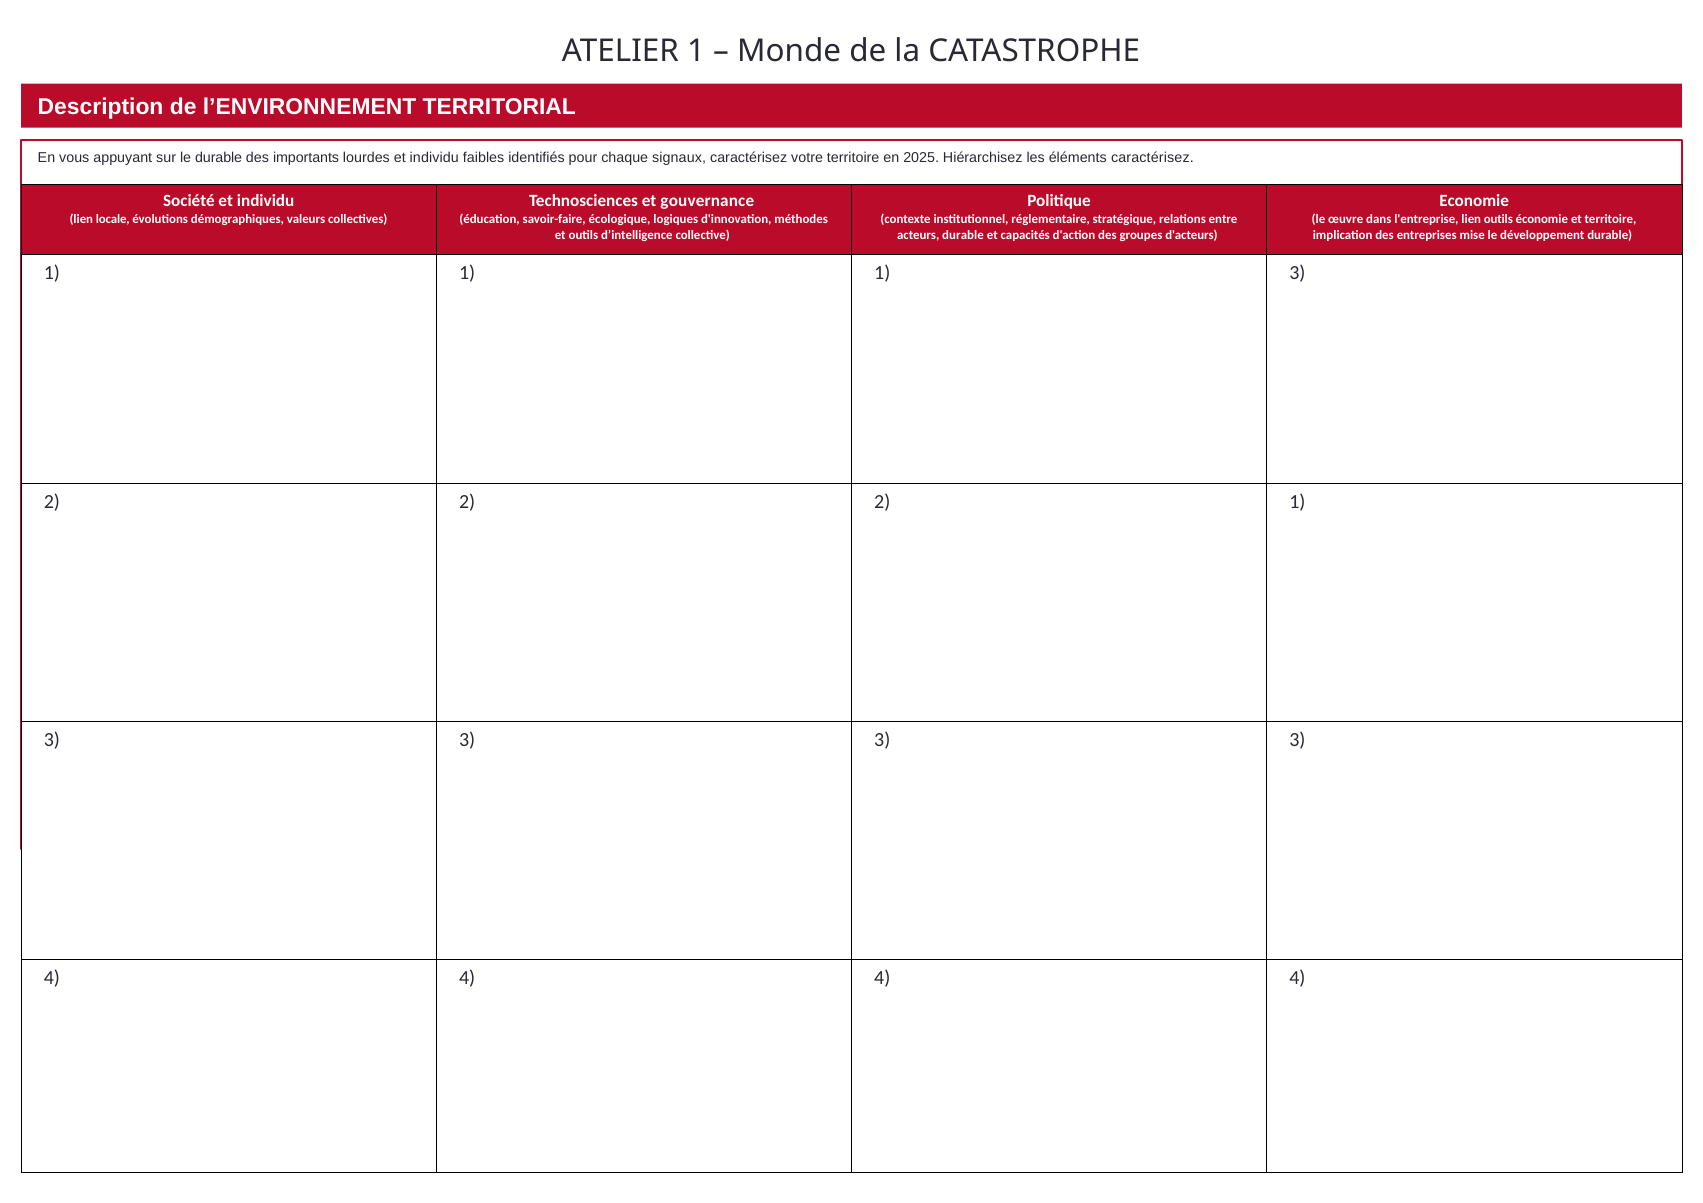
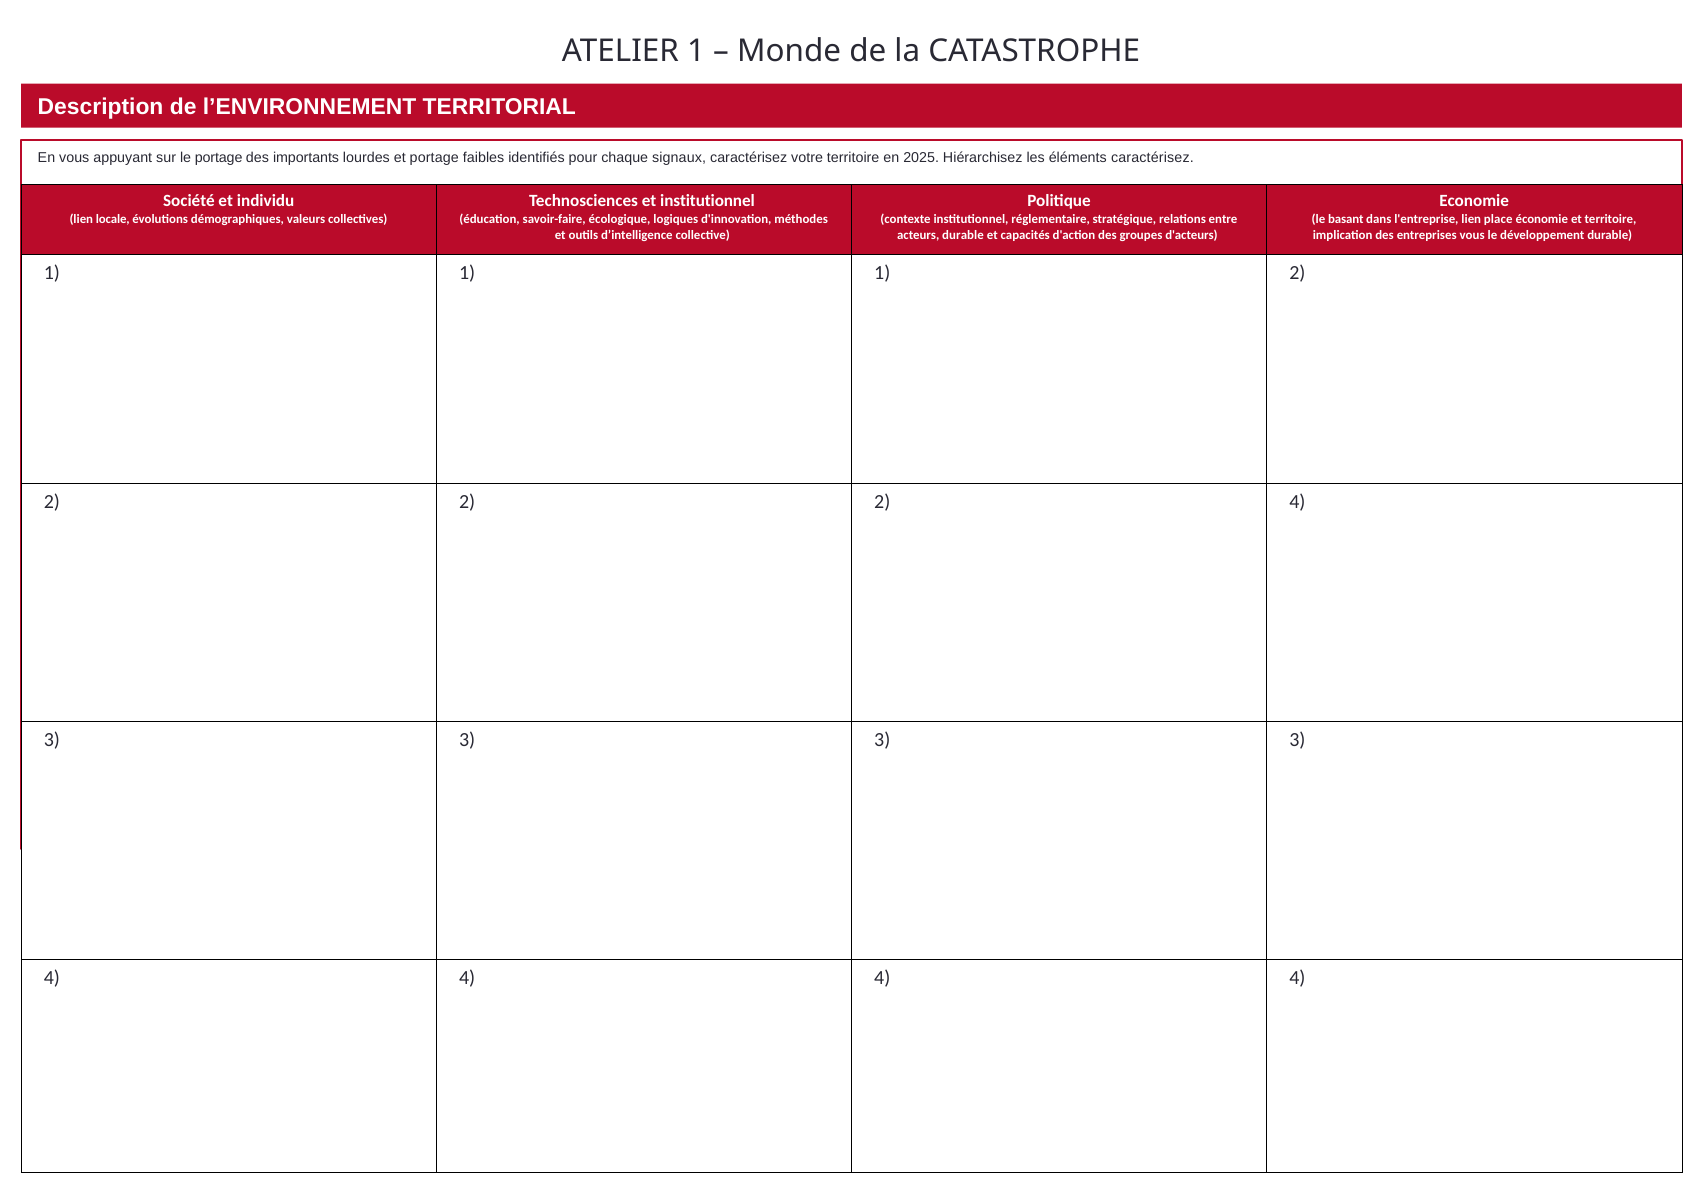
le durable: durable -> portage
lourdes et individu: individu -> portage
et gouvernance: gouvernance -> institutionnel
œuvre: œuvre -> basant
lien outils: outils -> place
entreprises mise: mise -> vous
1 1 3: 3 -> 2
2 1: 1 -> 4
